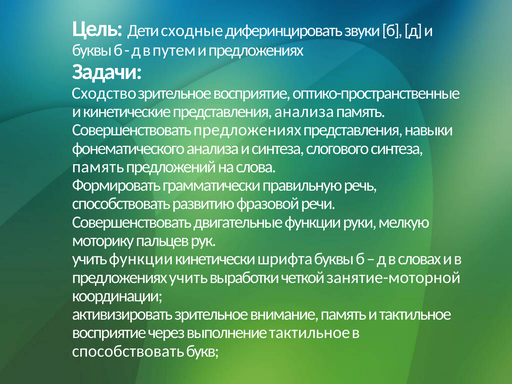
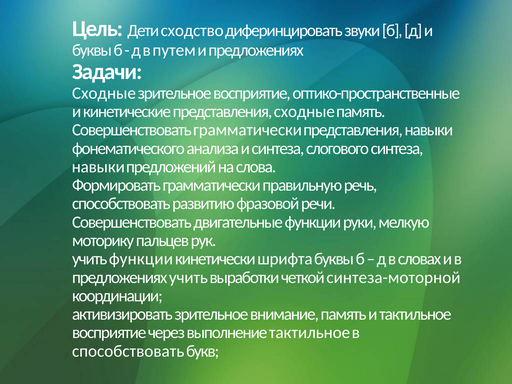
сходные: сходные -> сходство
Сходство at (104, 93): Сходство -> Сходные
представления анализа: анализа -> сходные
Совершенствовать предложениях: предложениях -> грамматически
память at (98, 167): память -> навыки
занятие-моторной: занятие-моторной -> синтеза-моторной
